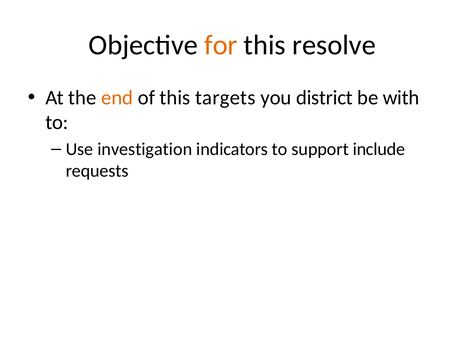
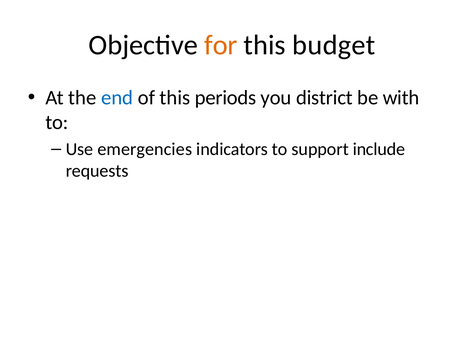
resolve: resolve -> budget
end colour: orange -> blue
targets: targets -> periods
investigation: investigation -> emergencies
